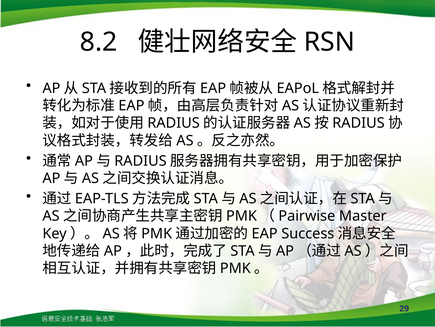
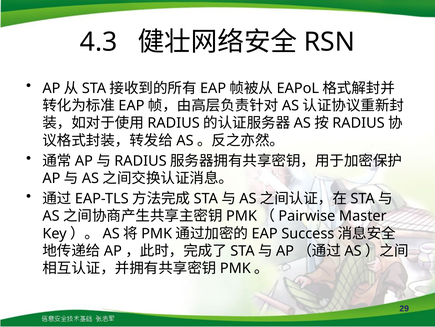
8.2: 8.2 -> 4.3
